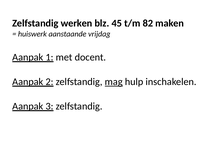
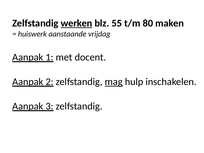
werken underline: none -> present
45: 45 -> 55
82: 82 -> 80
